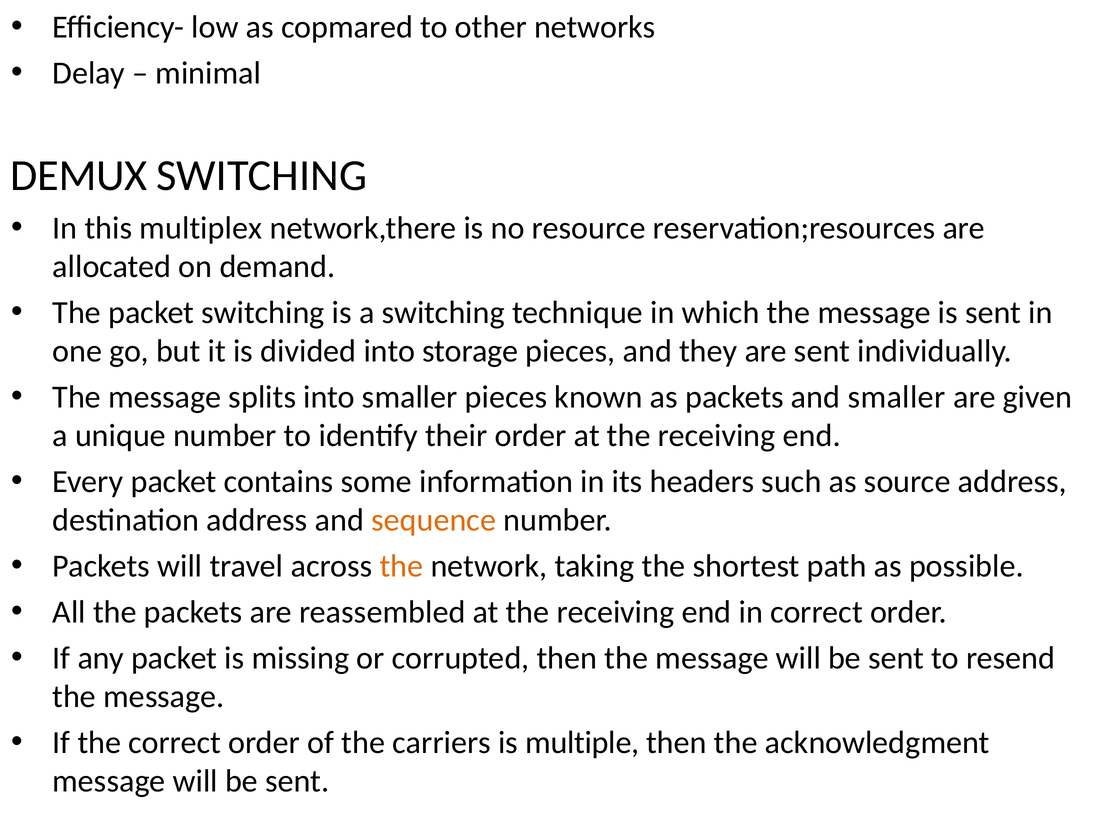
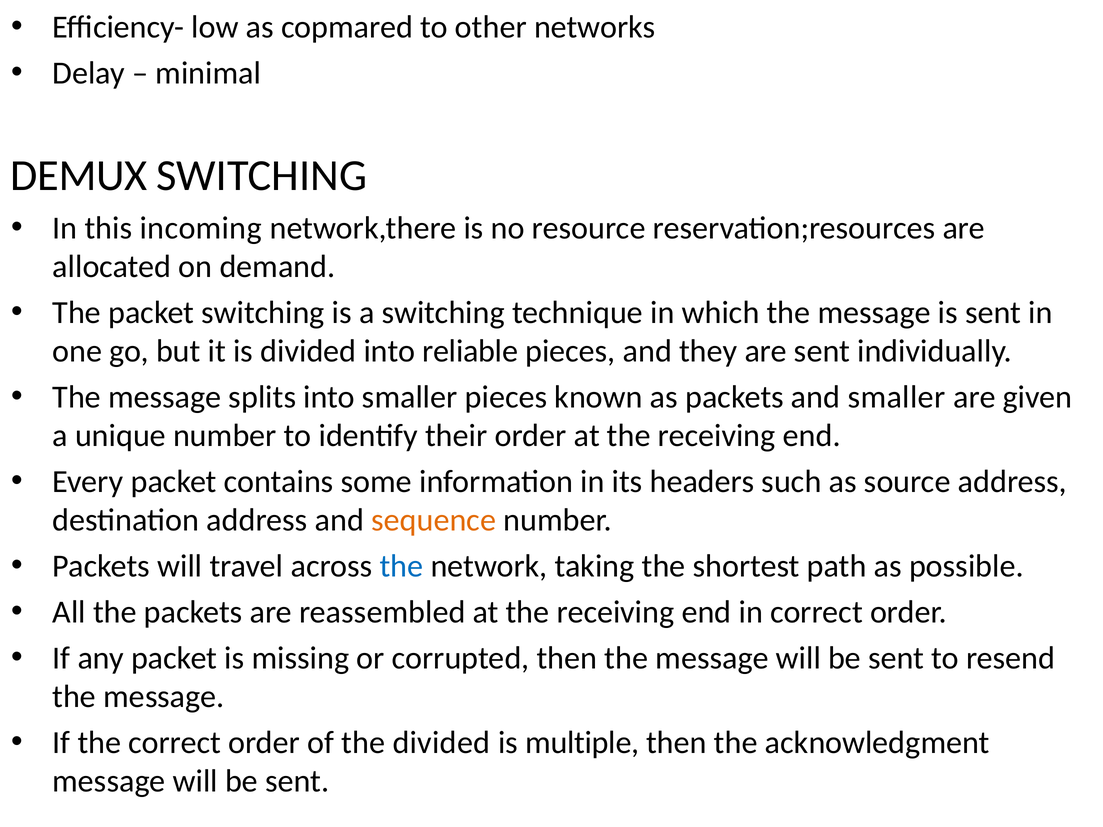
multiplex: multiplex -> incoming
storage: storage -> reliable
the at (401, 566) colour: orange -> blue
the carriers: carriers -> divided
